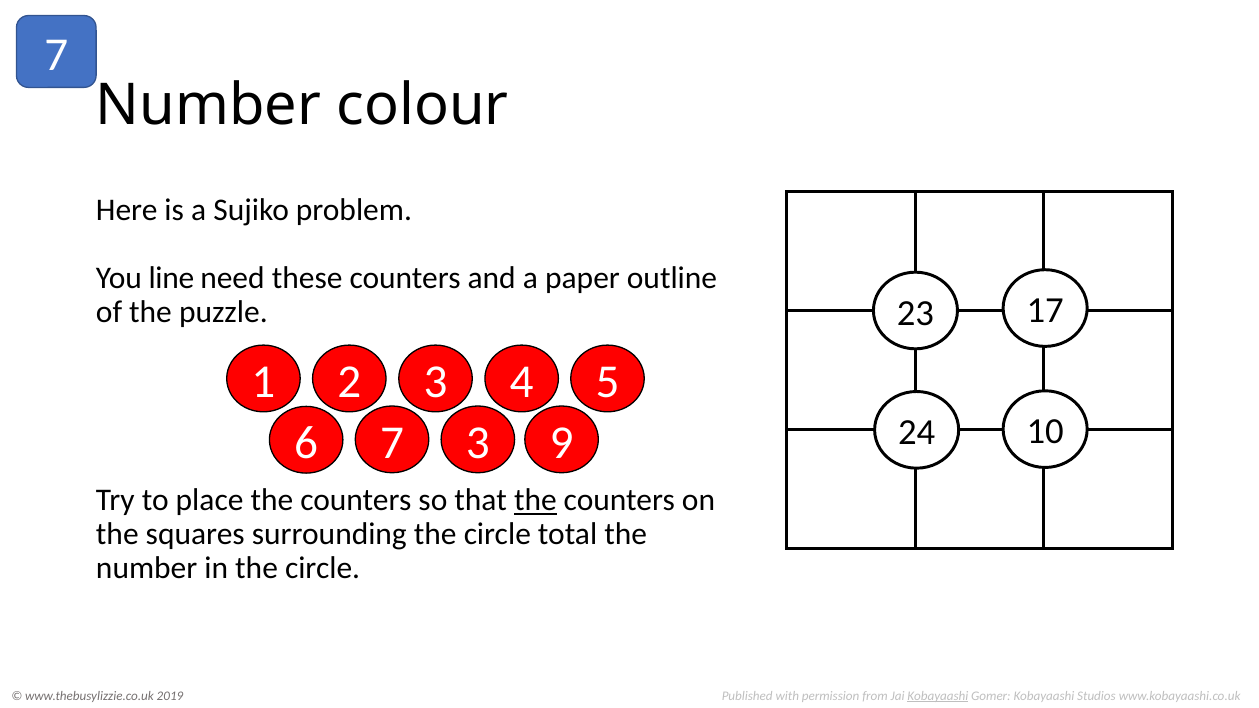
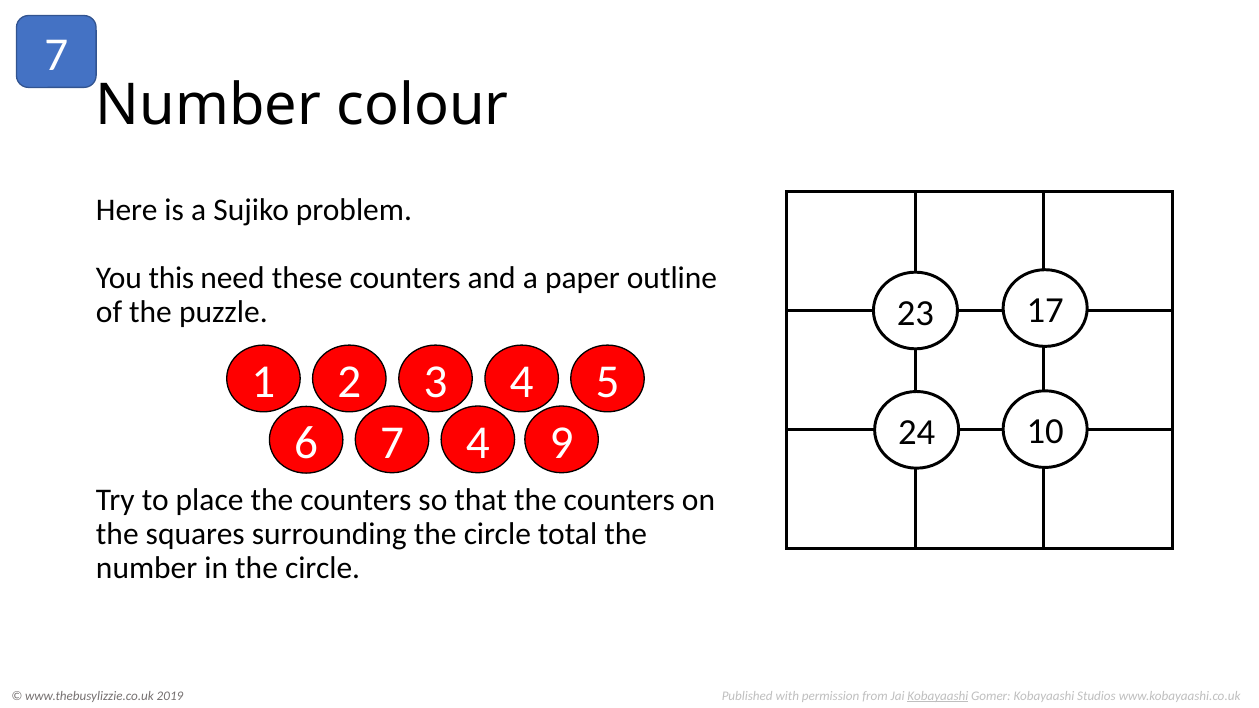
line: line -> this
7 3: 3 -> 4
the at (535, 500) underline: present -> none
